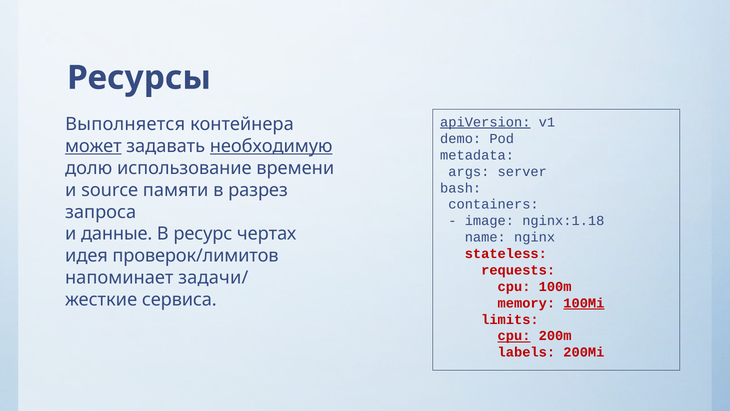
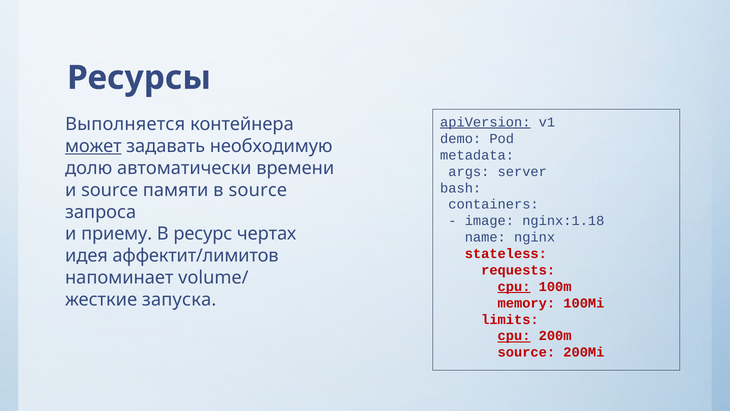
необходимую underline: present -> none
использование: использование -> автоматически
в разрез: разрез -> source
данные: данные -> приему
проверок/лимитов: проверок/лимитов -> аффектит/лимитов
задачи/: задачи/ -> volume/
cpu at (514, 286) underline: none -> present
сервиса: сервиса -> запуска
100Mi underline: present -> none
labels at (526, 352): labels -> source
